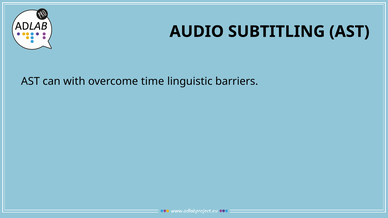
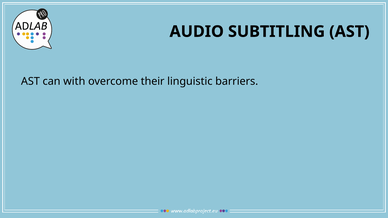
time: time -> their
